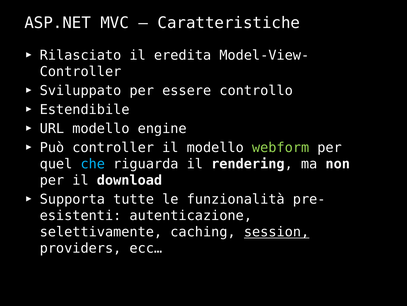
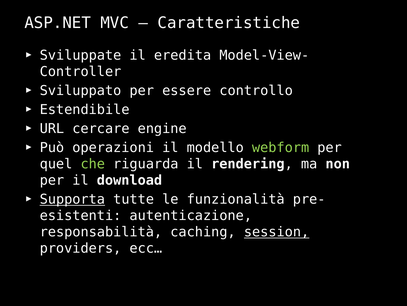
Rilasciato: Rilasciato -> Sviluppate
URL modello: modello -> cercare
Può controller: controller -> operazioni
che colour: light blue -> light green
Supporta underline: none -> present
selettivamente: selettivamente -> responsabilità
